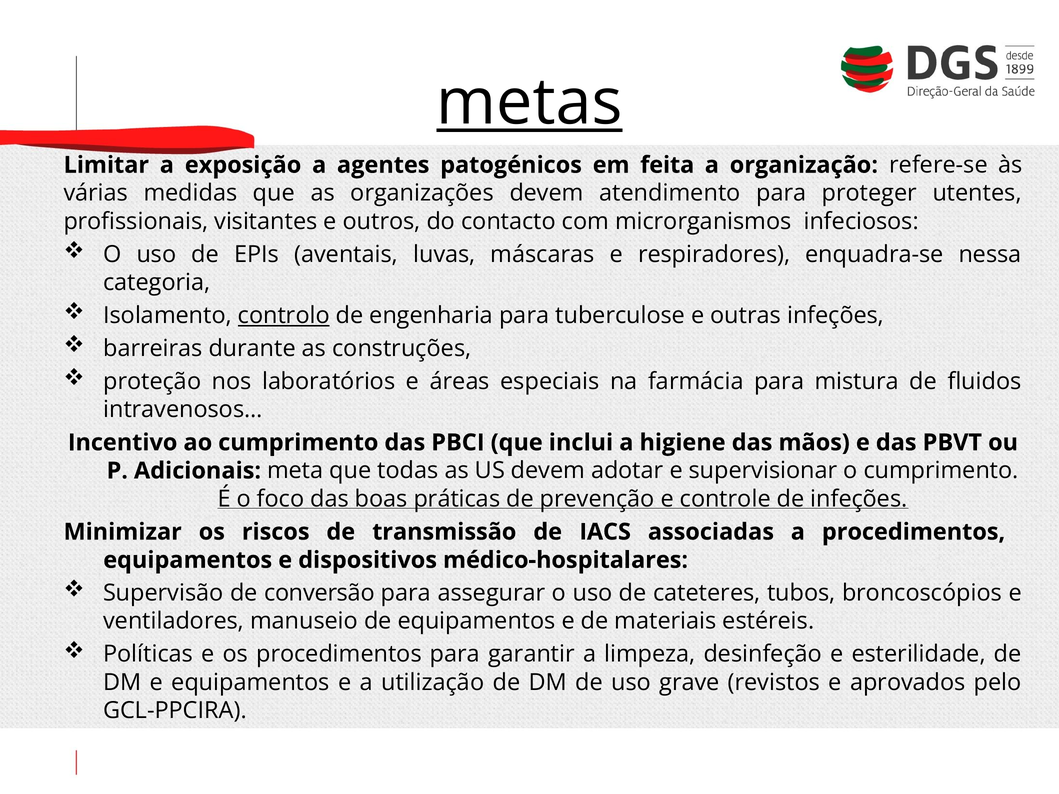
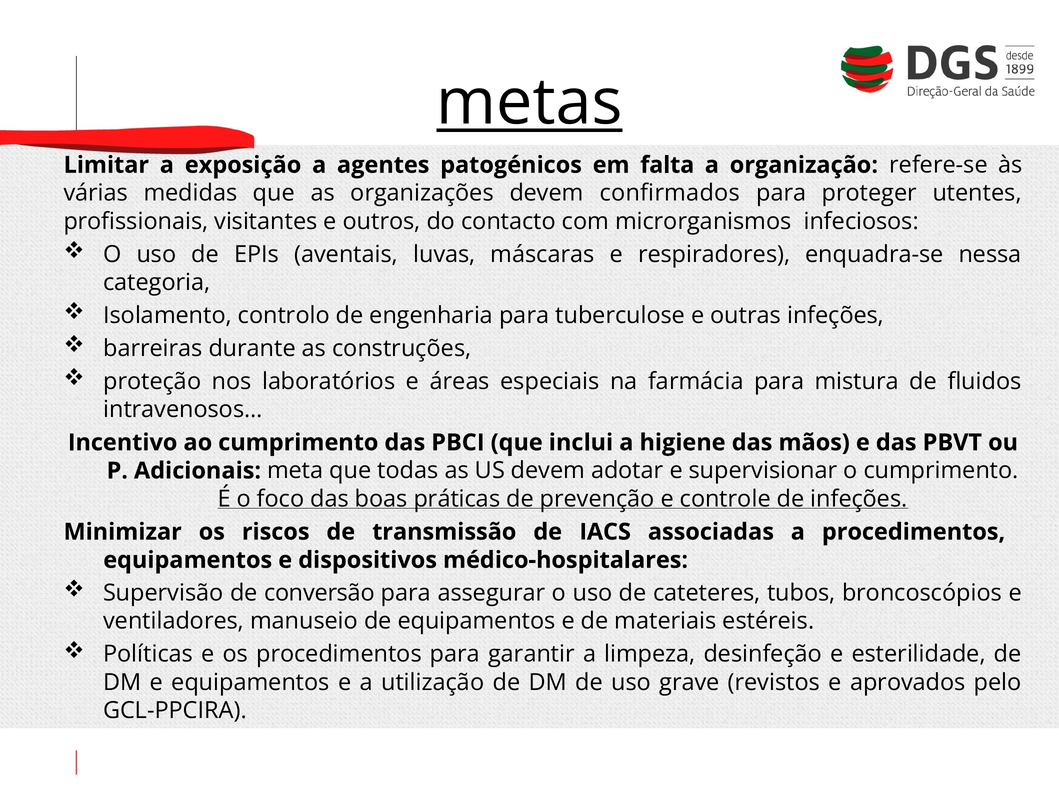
feita: feita -> falta
atendimento: atendimento -> confirmados
controlo underline: present -> none
